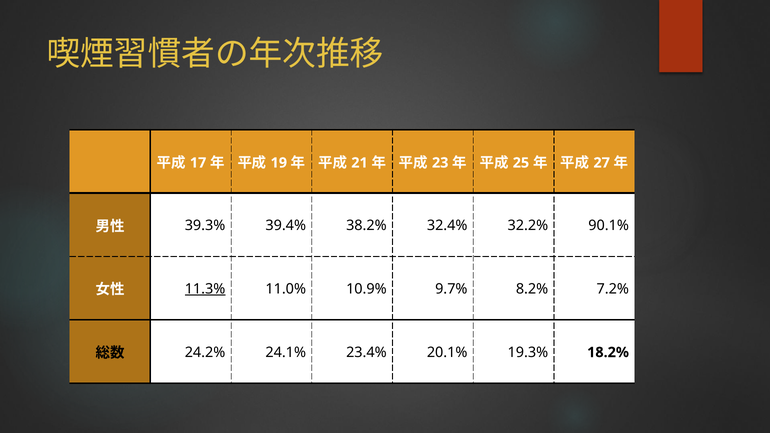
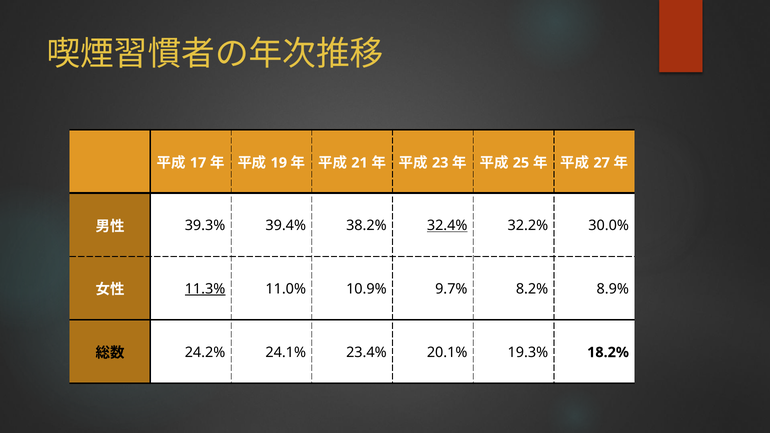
32.4% underline: none -> present
90.1%: 90.1% -> 30.0%
7.2%: 7.2% -> 8.9%
